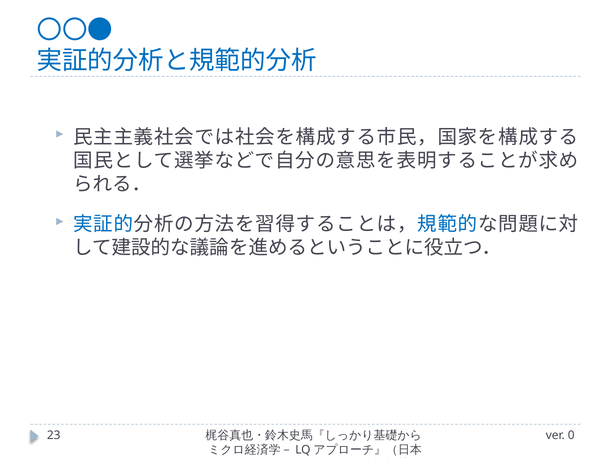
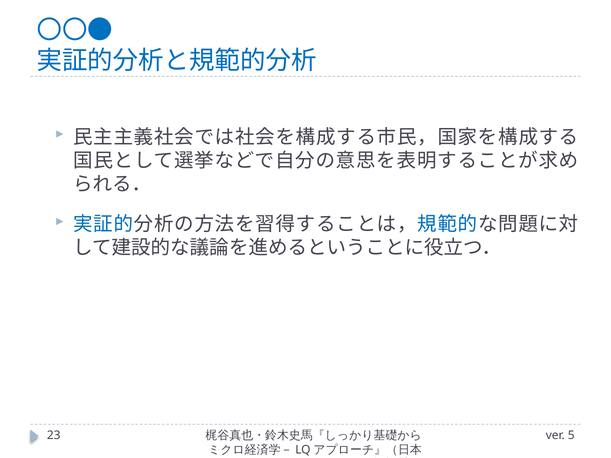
0: 0 -> 5
